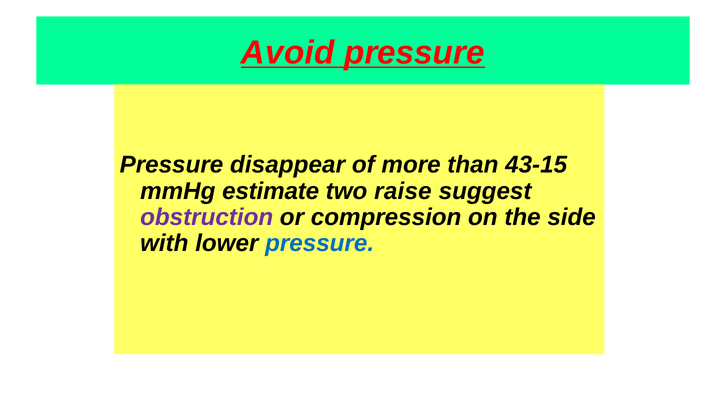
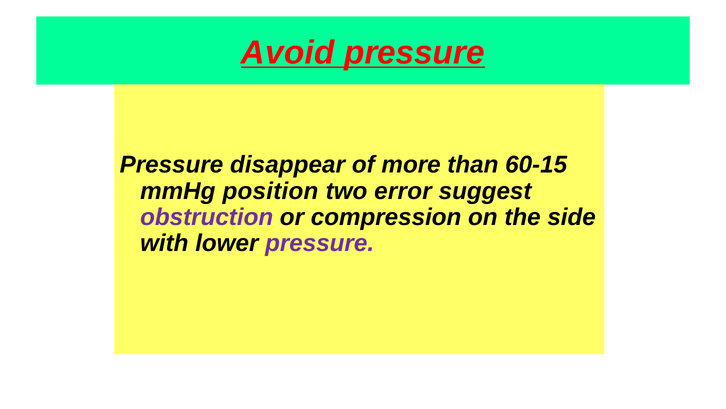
43-15: 43-15 -> 60-15
estimate: estimate -> position
raise: raise -> error
pressure at (320, 243) colour: blue -> purple
